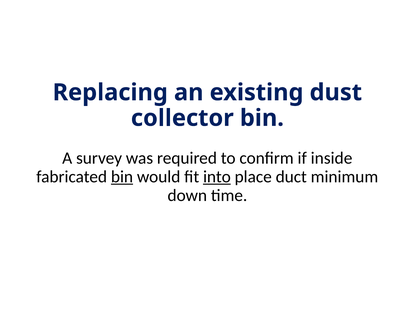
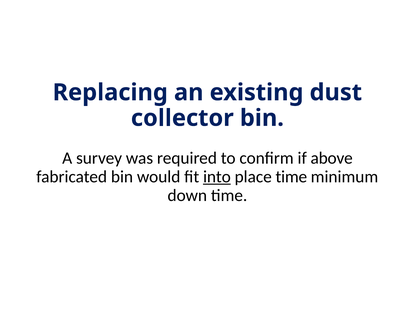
inside: inside -> above
bin at (122, 176) underline: present -> none
place duct: duct -> time
